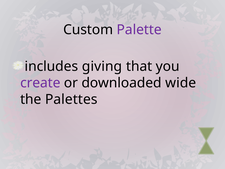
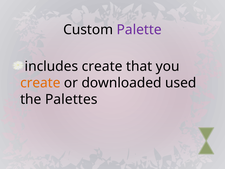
includes giving: giving -> create
create at (40, 83) colour: purple -> orange
wide: wide -> used
